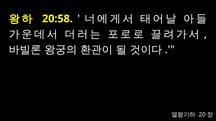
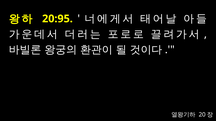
20:58: 20:58 -> 20:95
